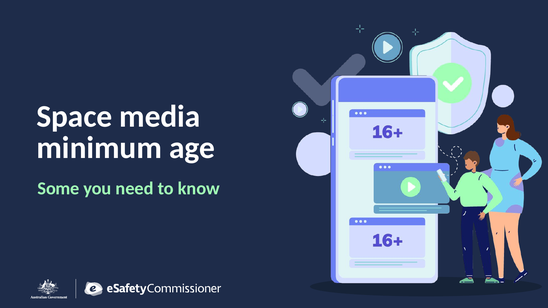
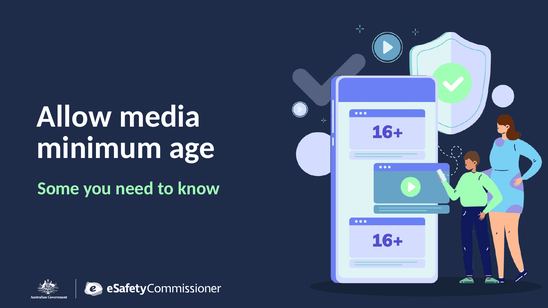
Space: Space -> Allow
